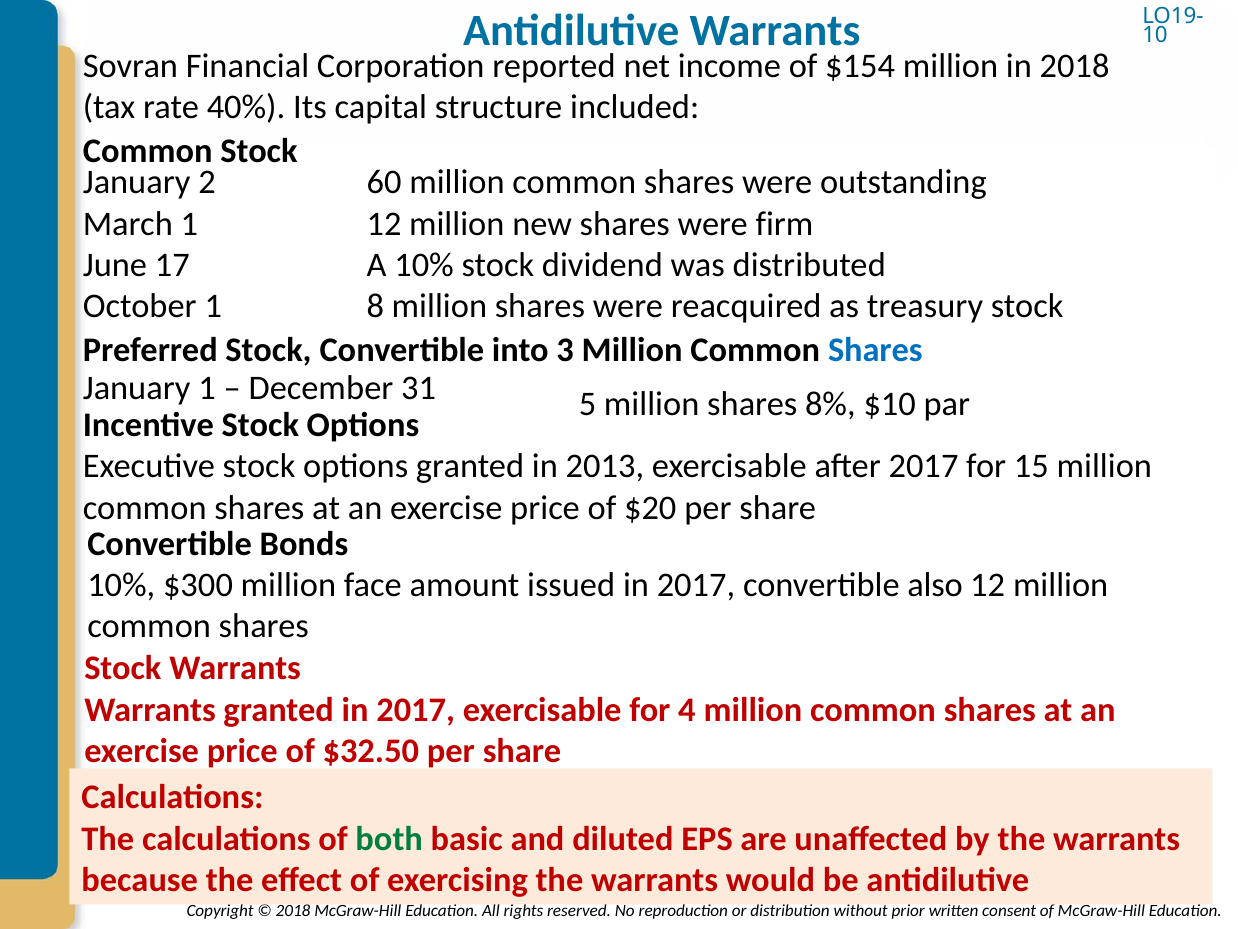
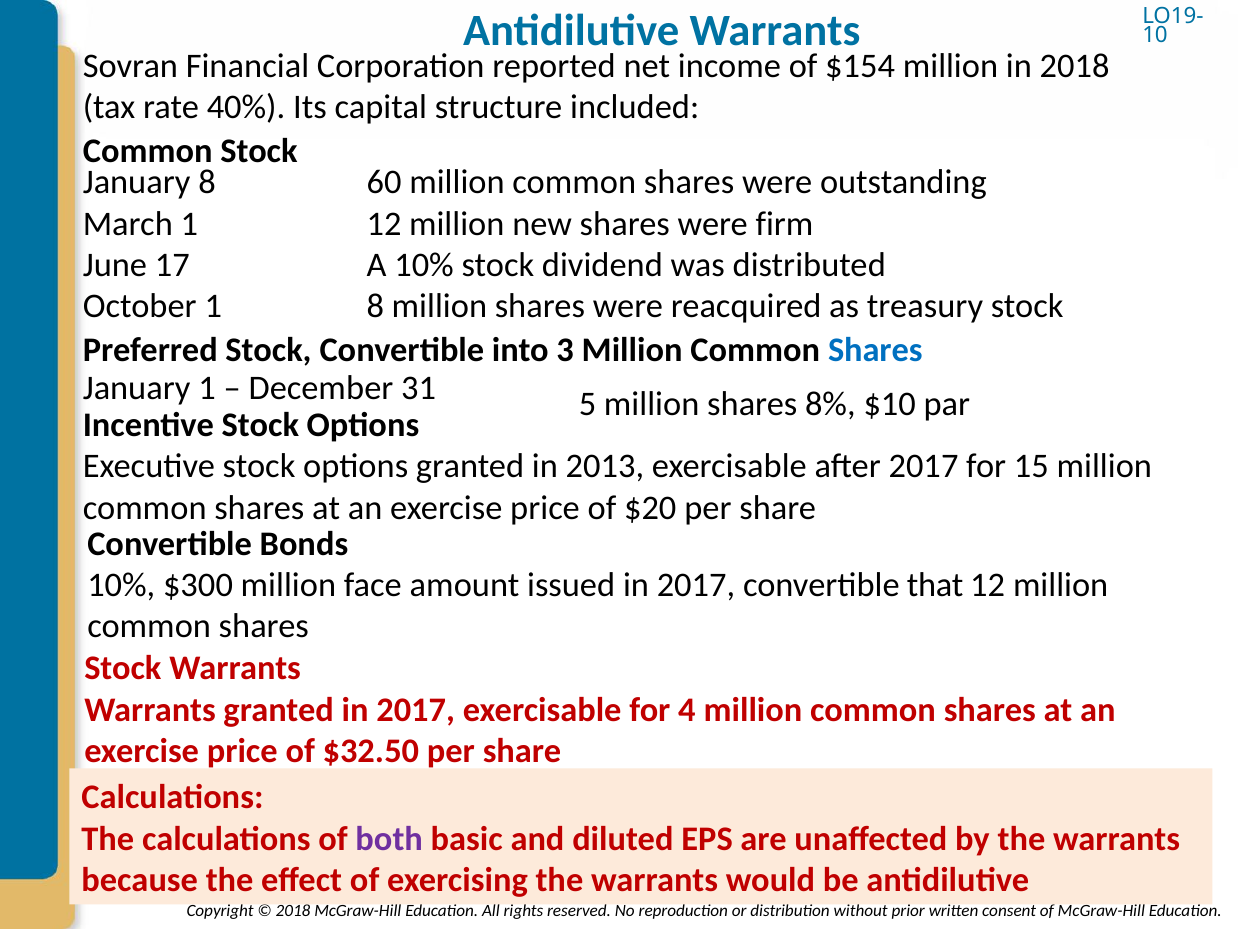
January 2: 2 -> 8
also: also -> that
both colour: green -> purple
